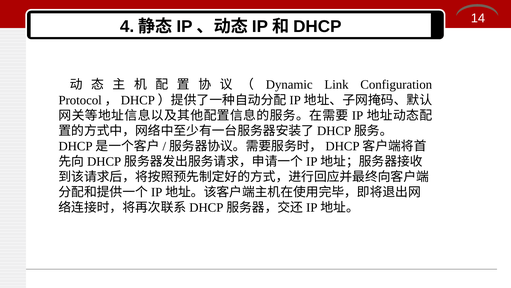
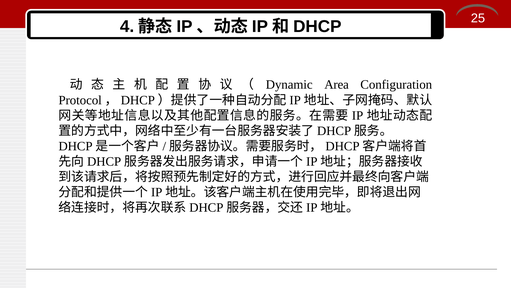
14: 14 -> 25
Link: Link -> Area
